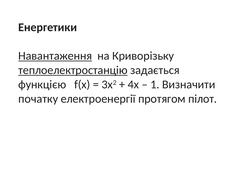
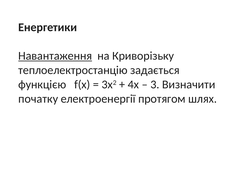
теплоелектростанцію underline: present -> none
1: 1 -> 3
пілот: пілот -> шлях
